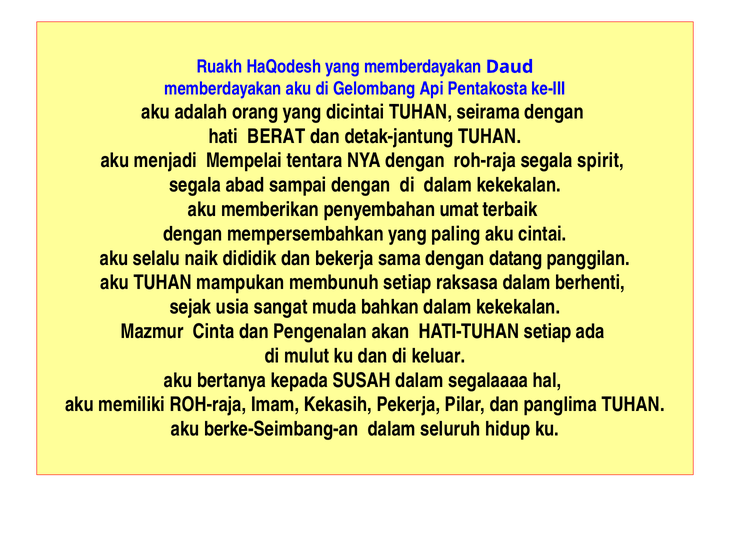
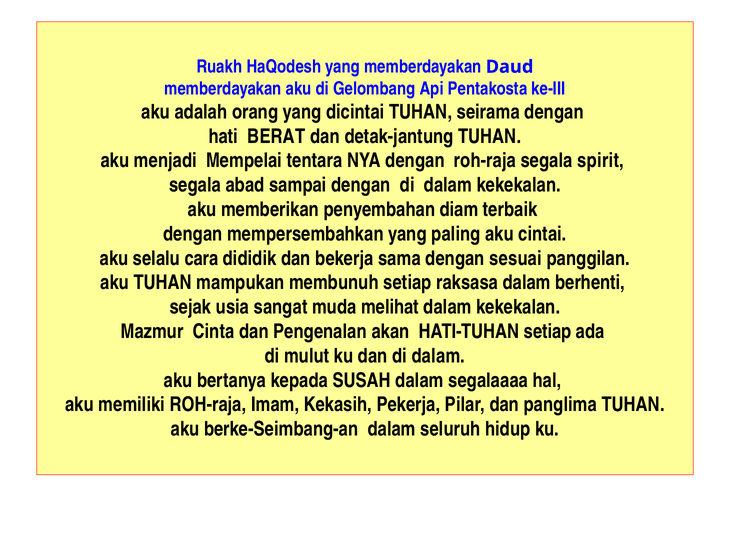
umat: umat -> diam
naik: naik -> cara
datang: datang -> sesuai
bahkan: bahkan -> melihat
dan di keluar: keluar -> dalam
